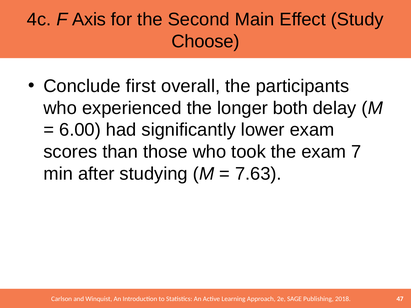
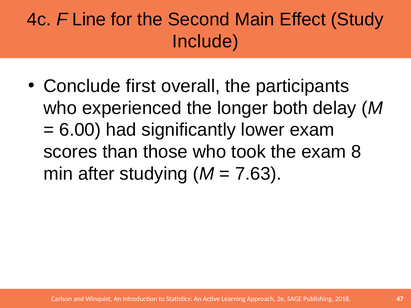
Axis: Axis -> Line
Choose: Choose -> Include
7: 7 -> 8
